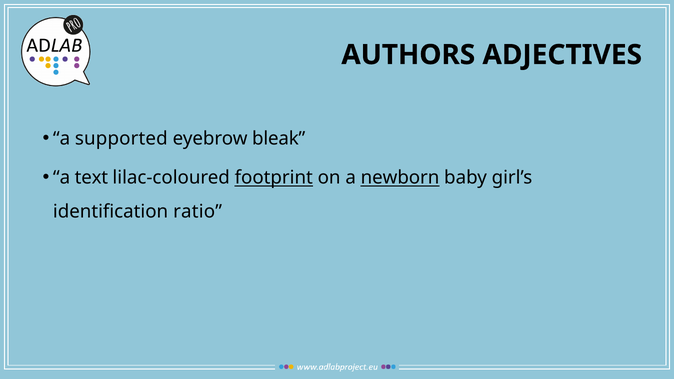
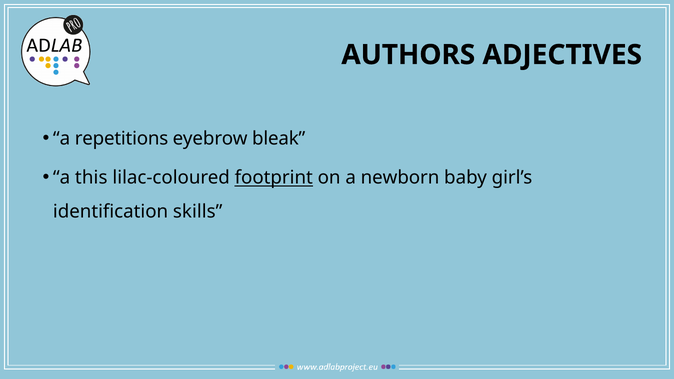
supported: supported -> repetitions
text: text -> this
newborn underline: present -> none
ratio: ratio -> skills
